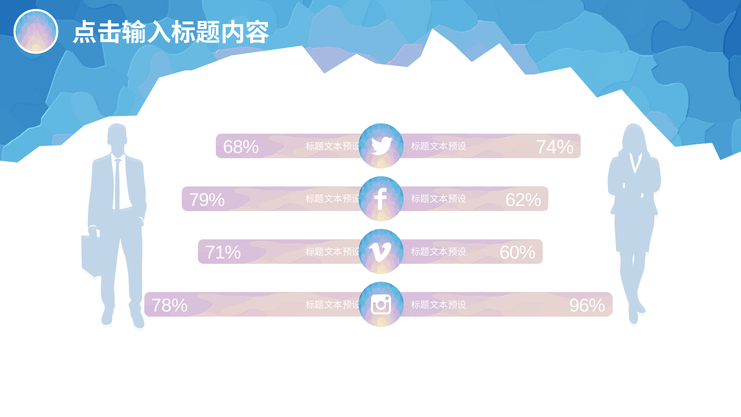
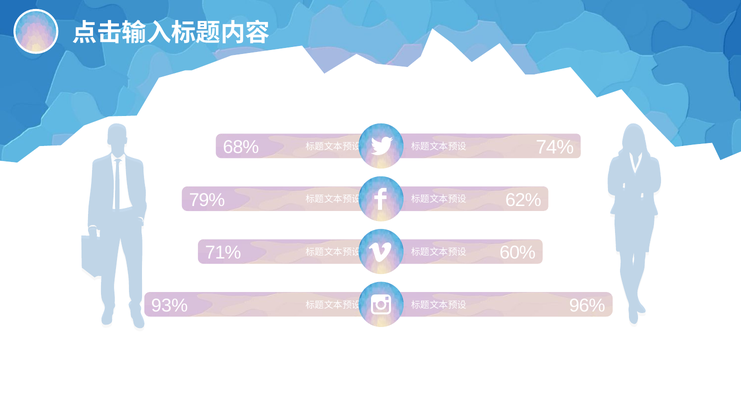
78%: 78% -> 93%
